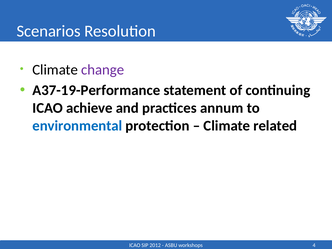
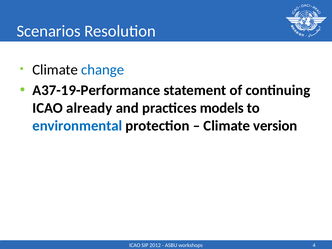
change colour: purple -> blue
achieve: achieve -> already
annum: annum -> models
related: related -> version
